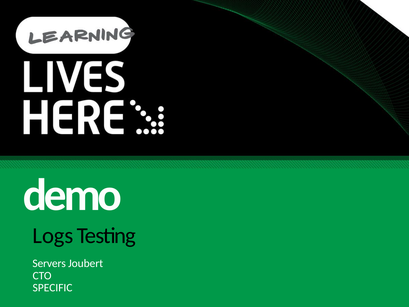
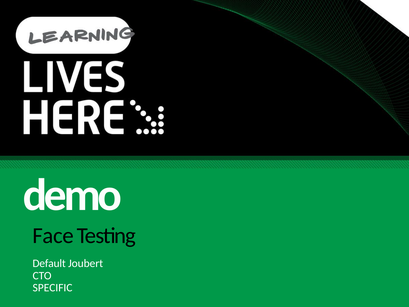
Logs: Logs -> Face
Servers: Servers -> Default
